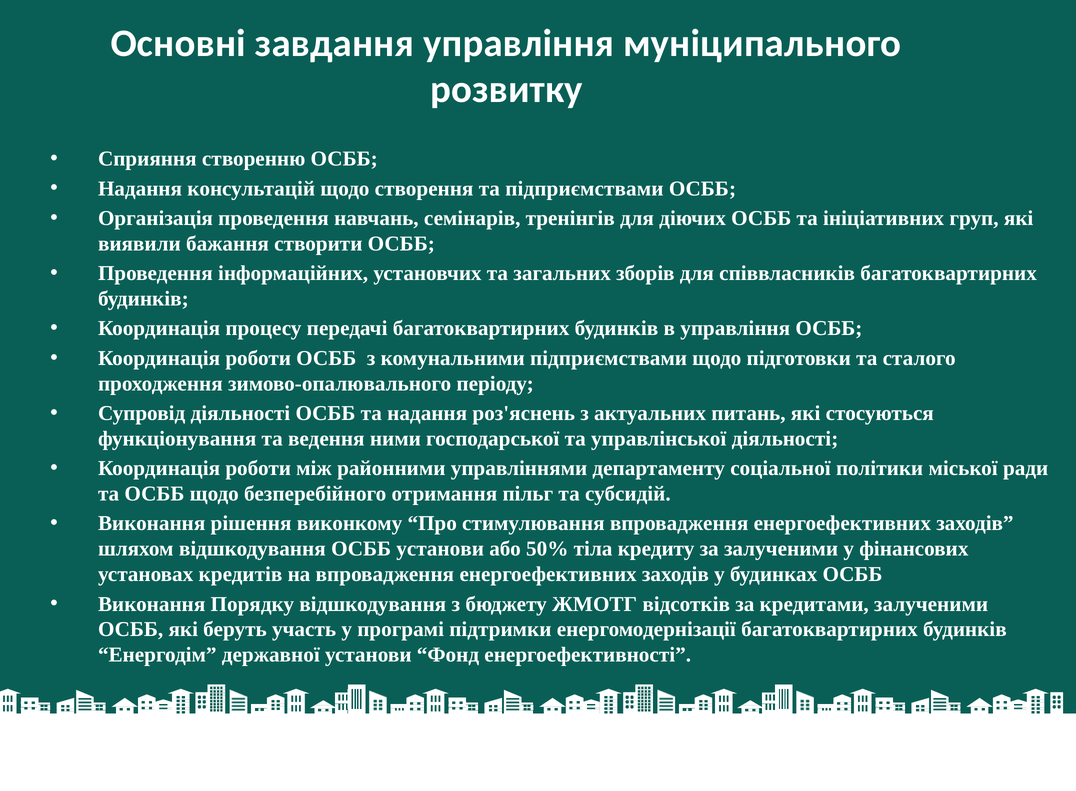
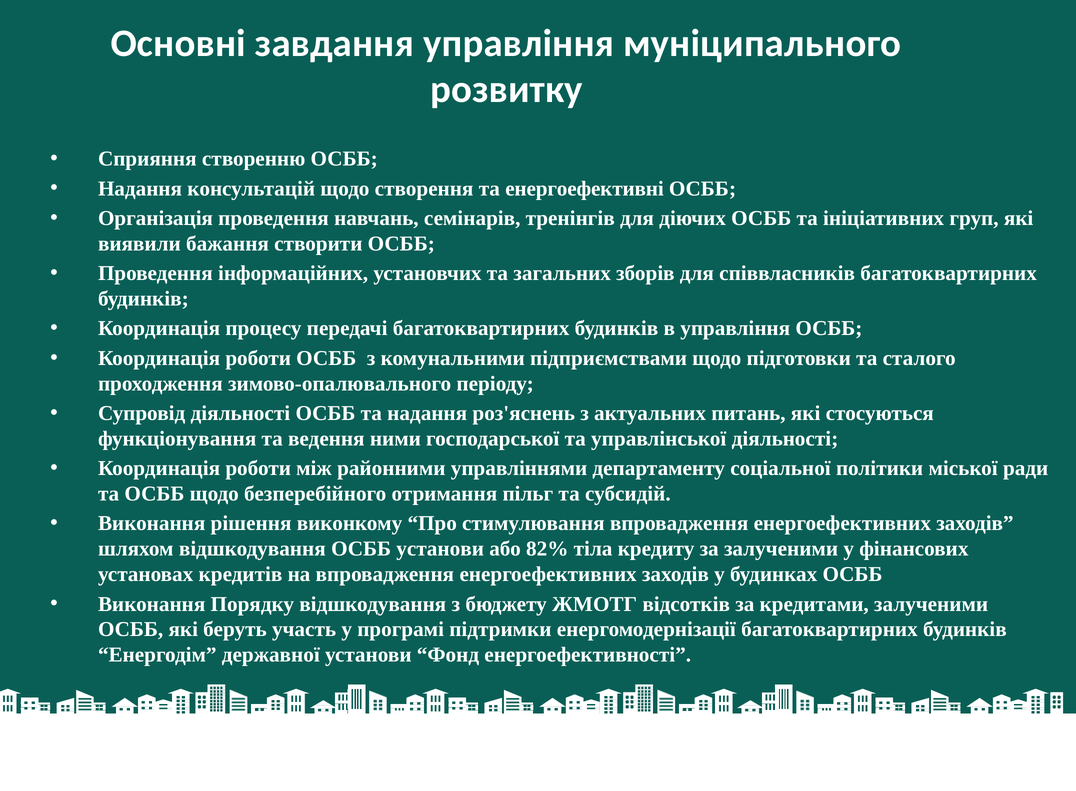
та підприємствами: підприємствами -> енергоефективні
50%: 50% -> 82%
